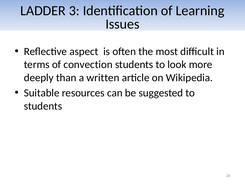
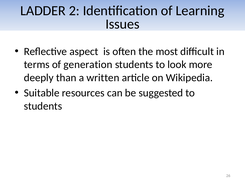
3: 3 -> 2
convection: convection -> generation
